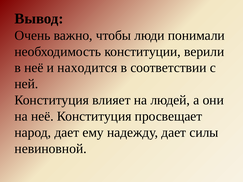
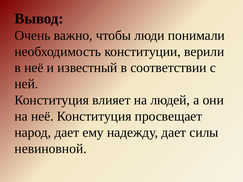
находится: находится -> известный
